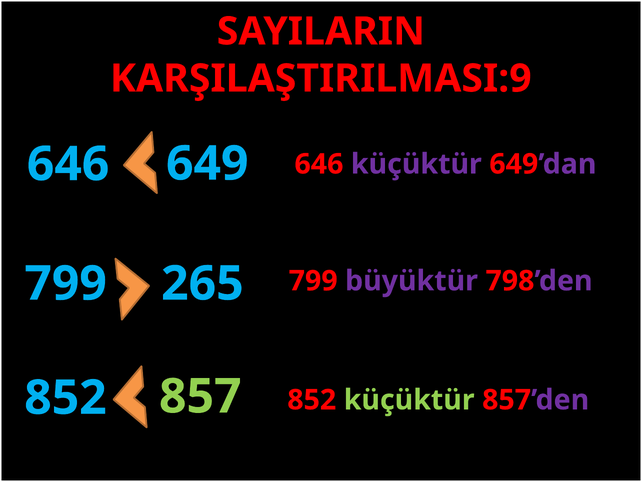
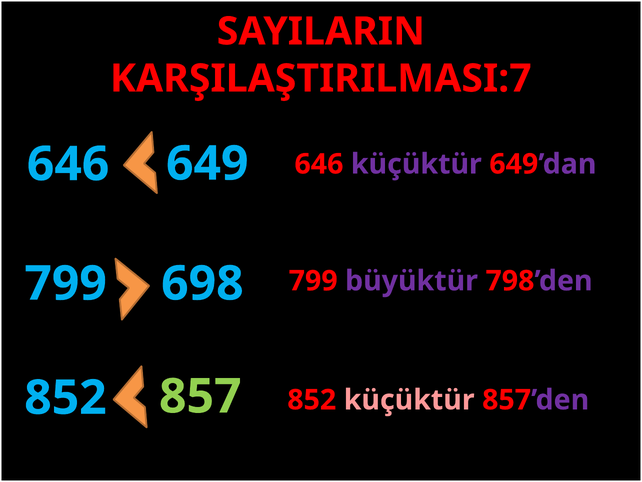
KARŞILAŞTIRILMASI:9: KARŞILAŞTIRILMASI:9 -> KARŞILAŞTIRILMASI:7
265: 265 -> 698
küçüktür at (409, 400) colour: light green -> pink
